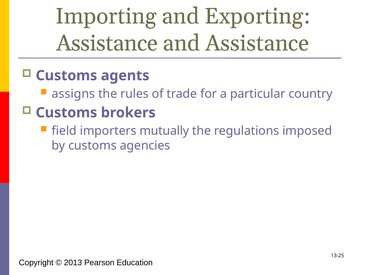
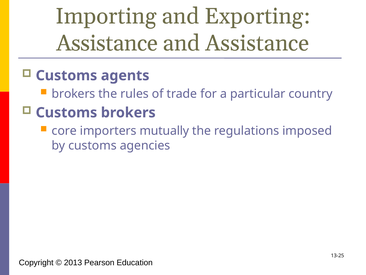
assigns at (73, 94): assigns -> brokers
field: field -> core
